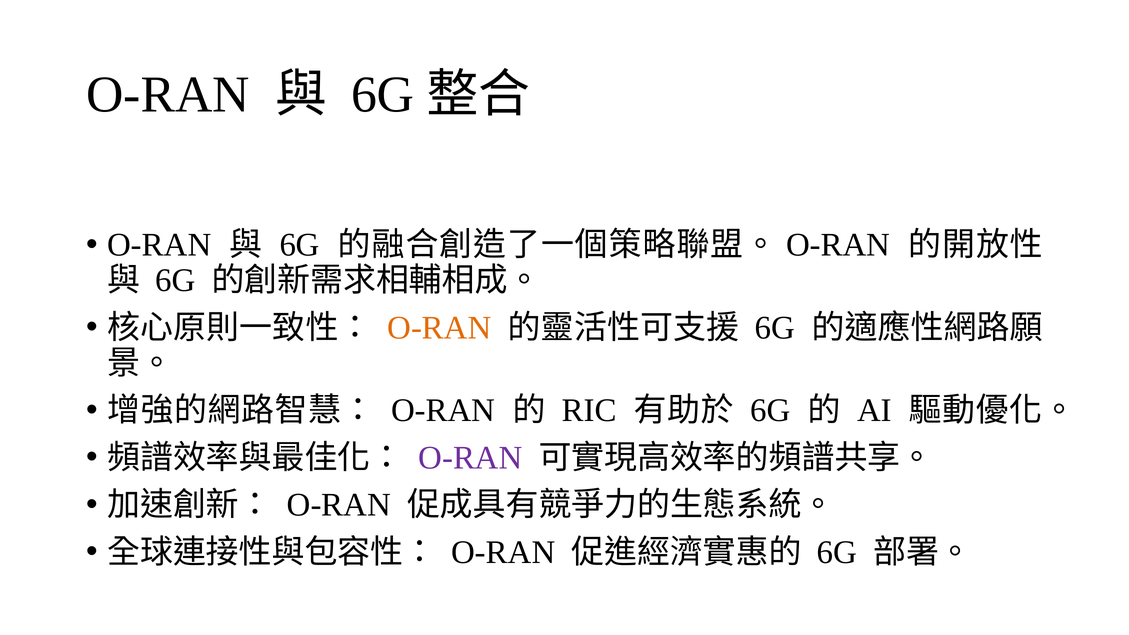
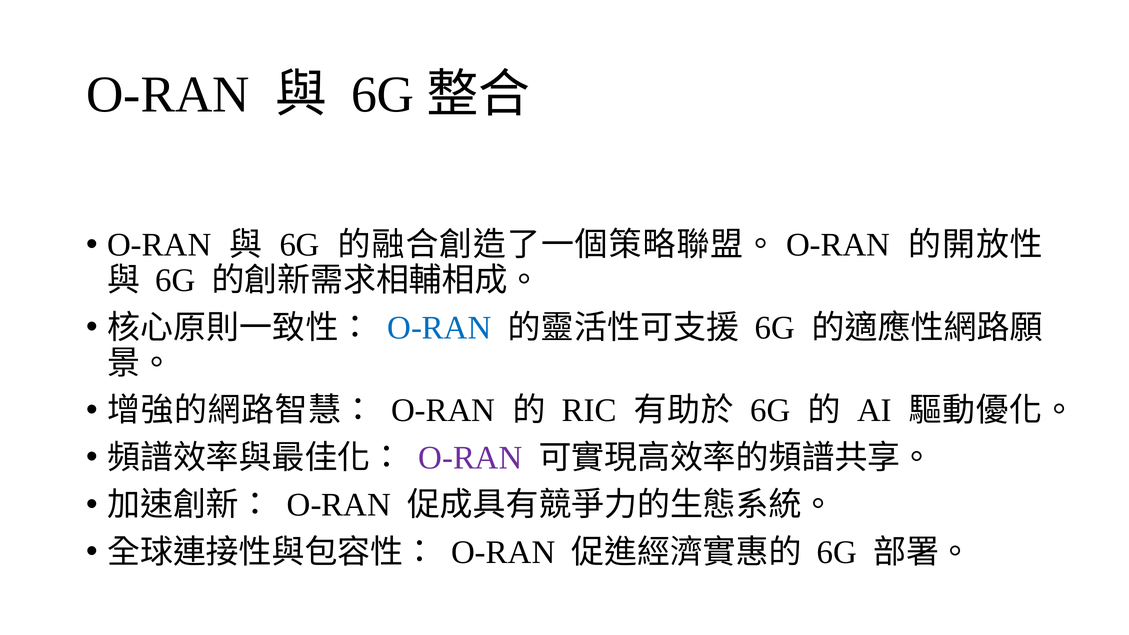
O-RAN at (439, 328) colour: orange -> blue
